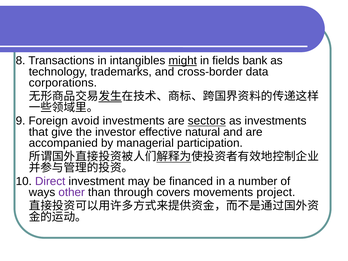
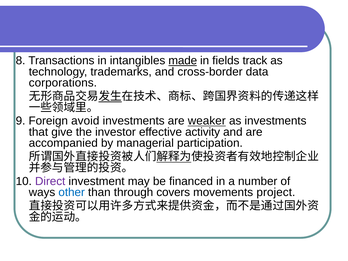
might: might -> made
bank: bank -> track
sectors: sectors -> weaker
natural: natural -> activity
other colour: purple -> blue
